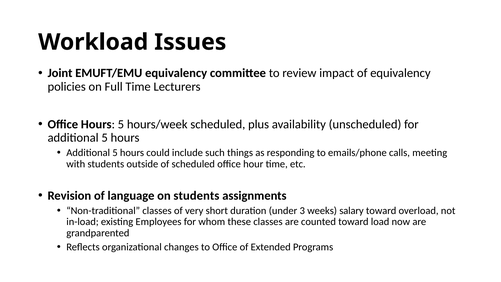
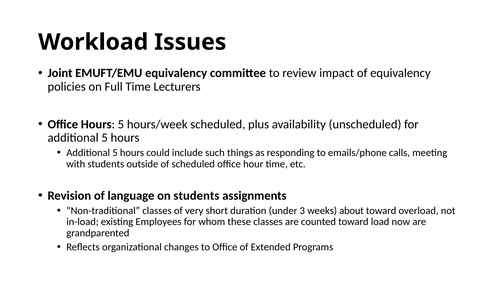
salary: salary -> about
